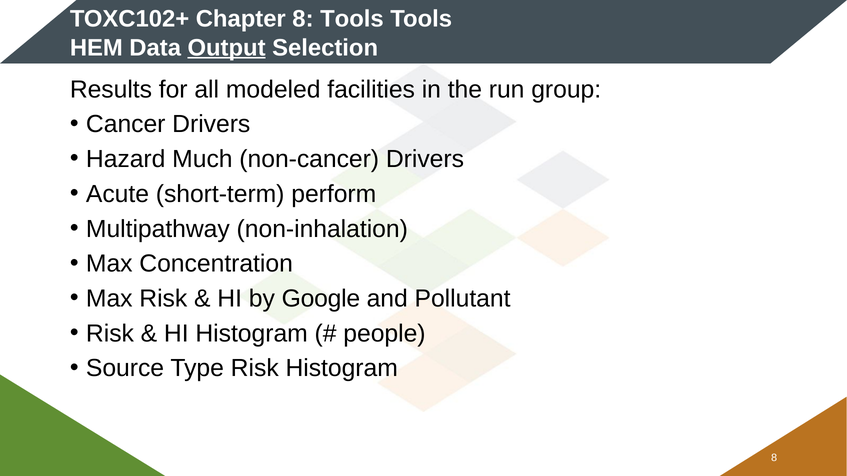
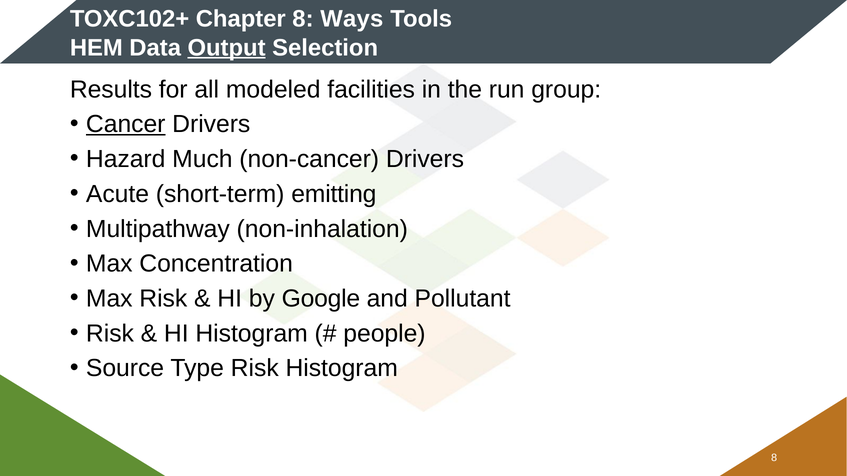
8 Tools: Tools -> Ways
Cancer underline: none -> present
perform: perform -> emitting
